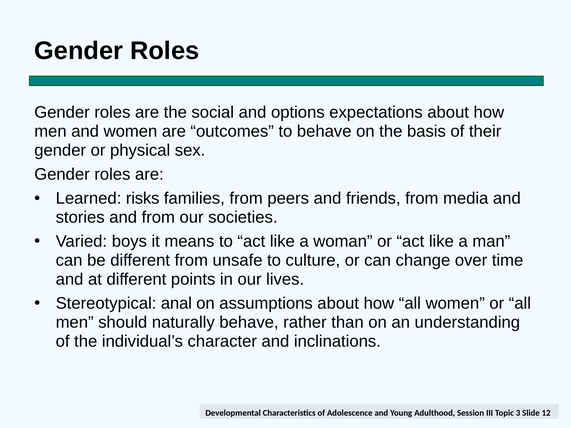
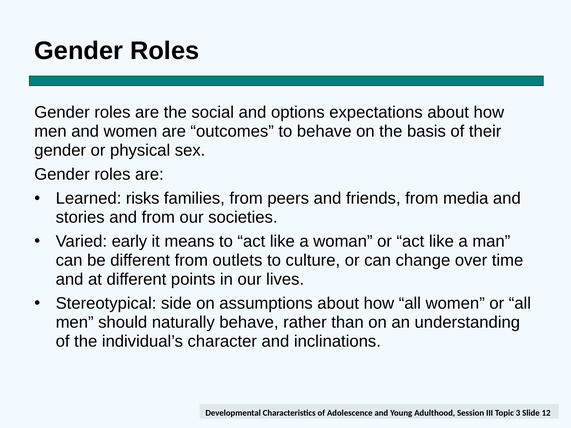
boys: boys -> early
unsafe: unsafe -> outlets
anal: anal -> side
